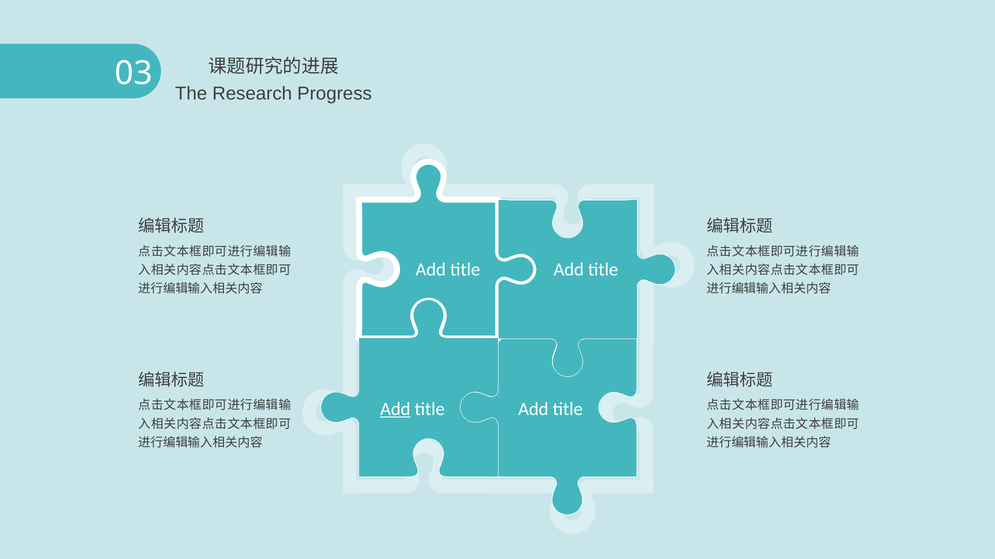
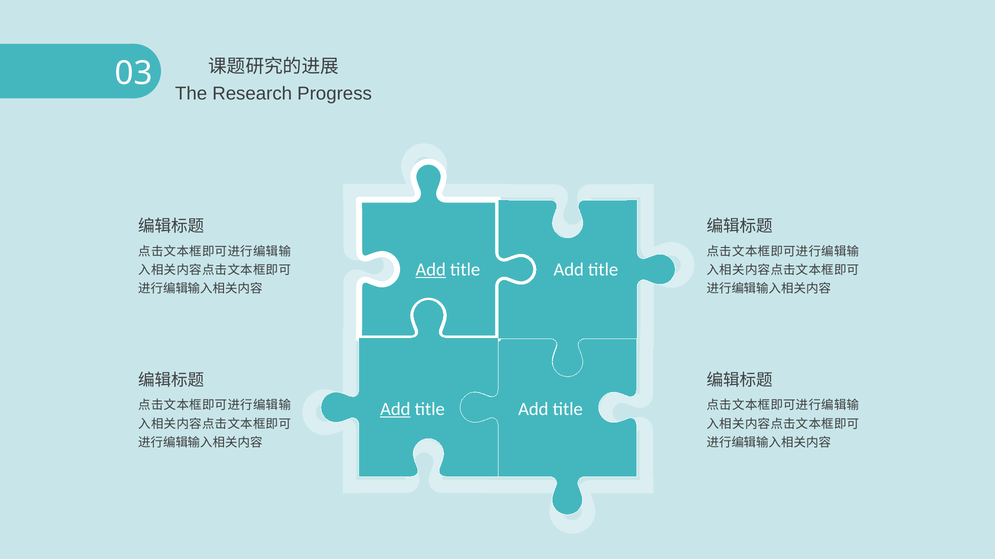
Add at (431, 270) underline: none -> present
